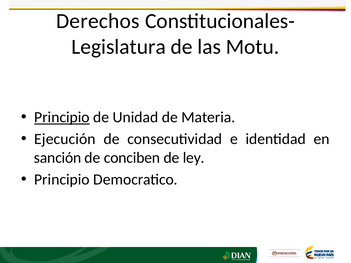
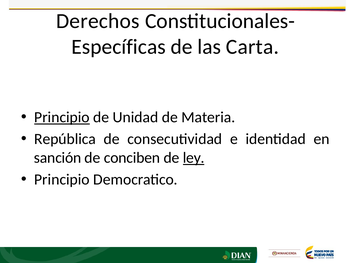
Legislatura: Legislatura -> Específicas
Motu: Motu -> Carta
Ejecución: Ejecución -> República
ley underline: none -> present
